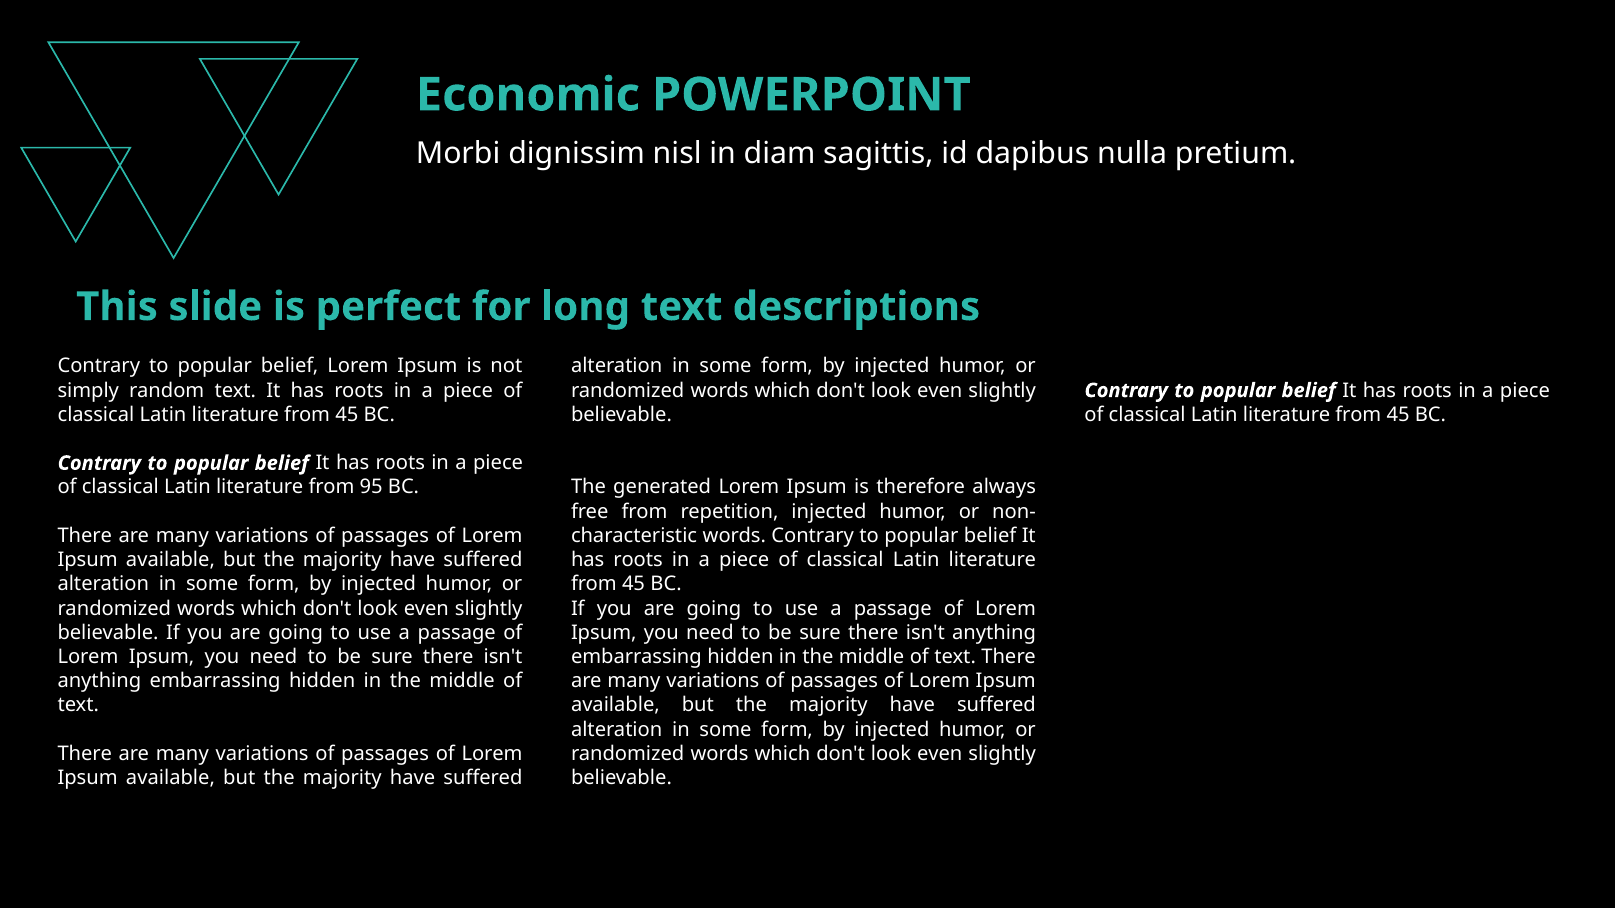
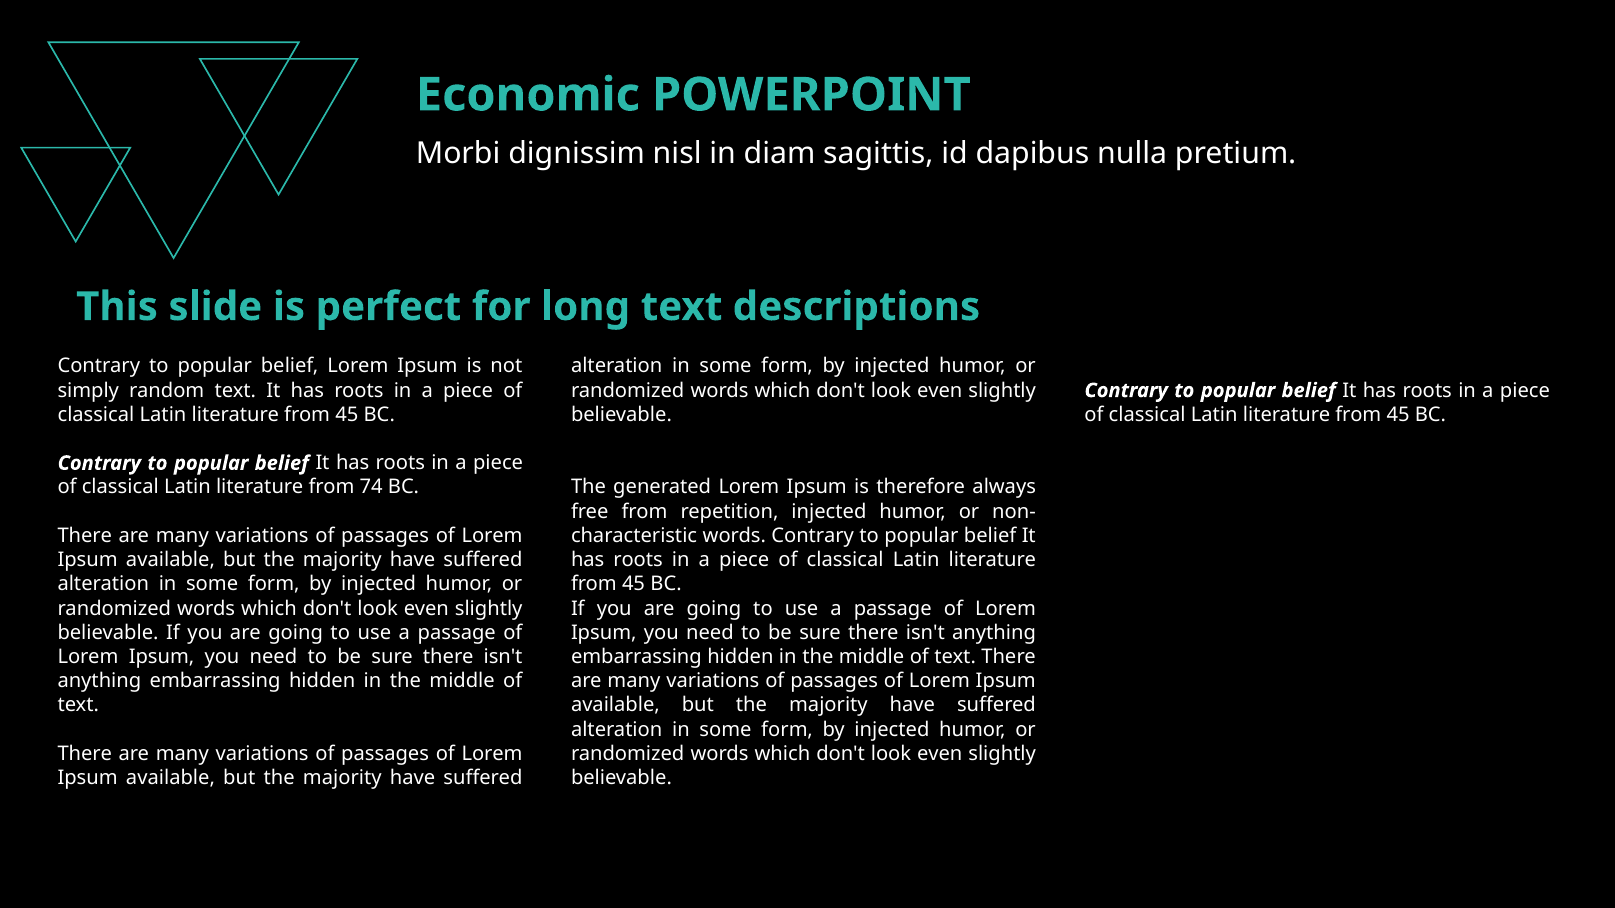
95: 95 -> 74
